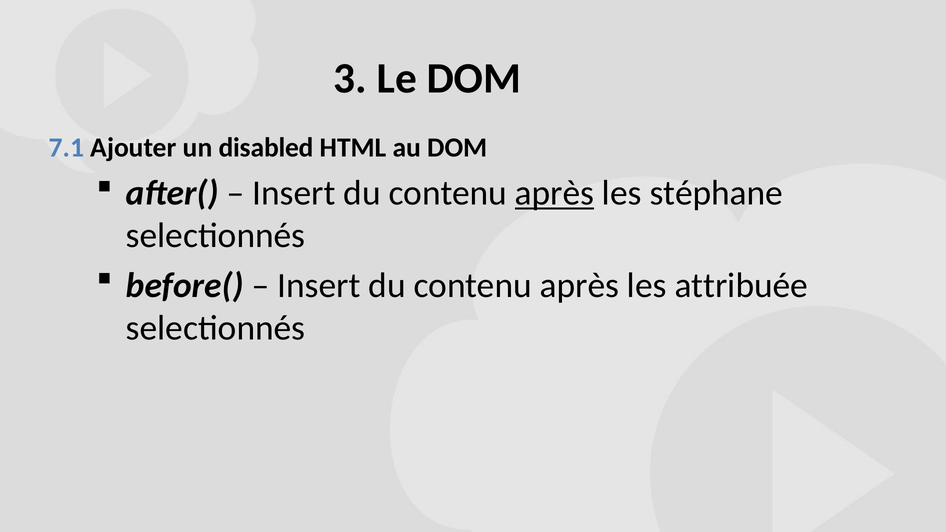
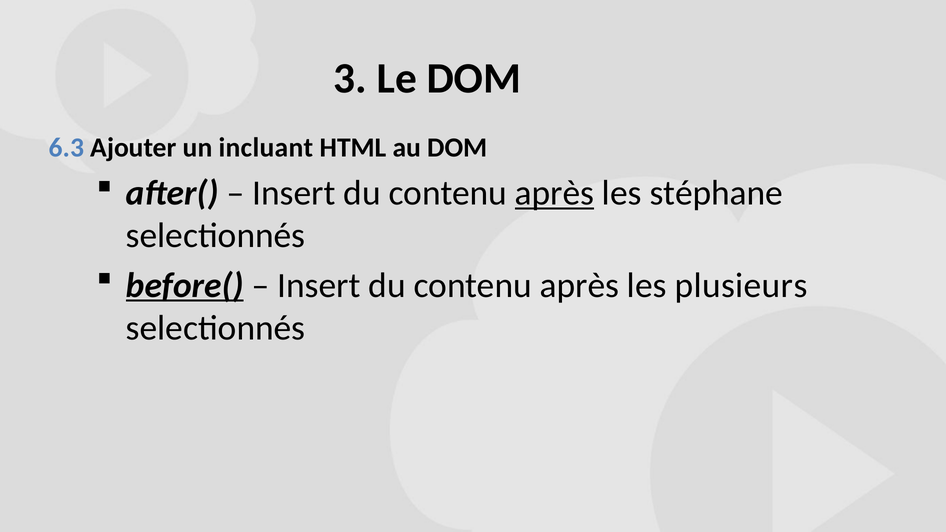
7.1: 7.1 -> 6.3
disabled: disabled -> incluant
before( underline: none -> present
attribuée: attribuée -> plusieurs
